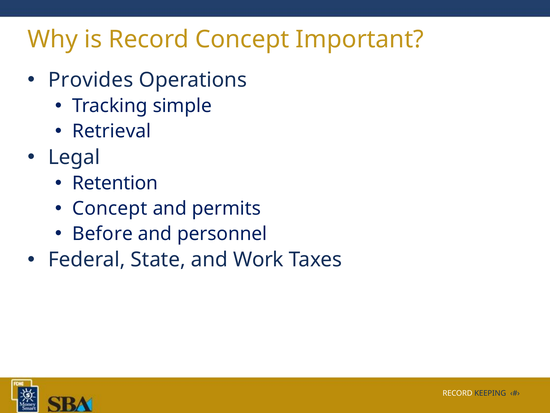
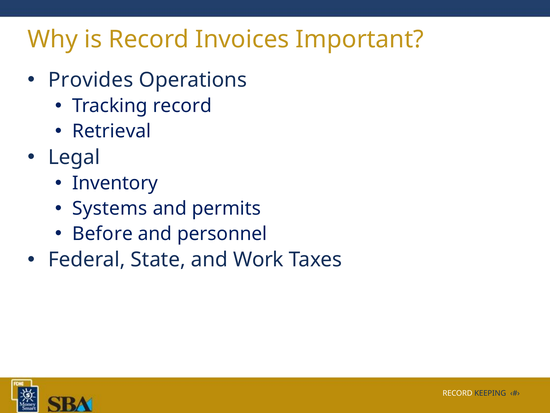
Record Concept: Concept -> Invoices
Tracking simple: simple -> record
Retention: Retention -> Inventory
Concept at (110, 208): Concept -> Systems
